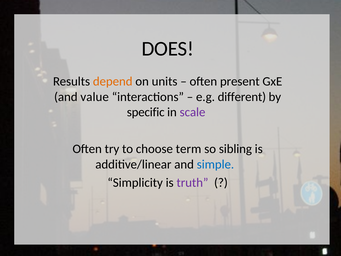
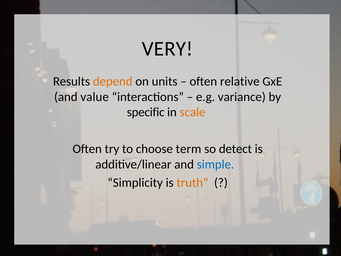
DOES: DOES -> VERY
present: present -> relative
different: different -> variance
scale colour: purple -> orange
sibling: sibling -> detect
truth colour: purple -> orange
